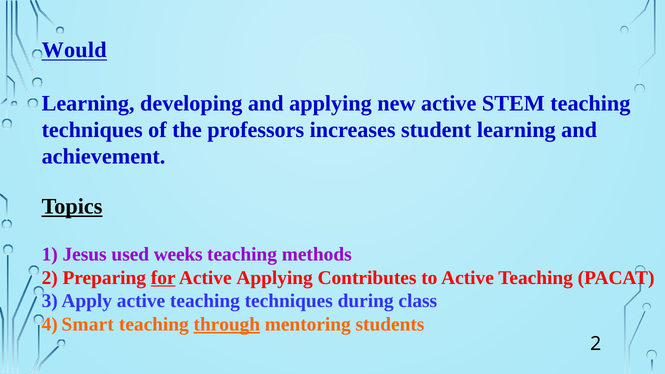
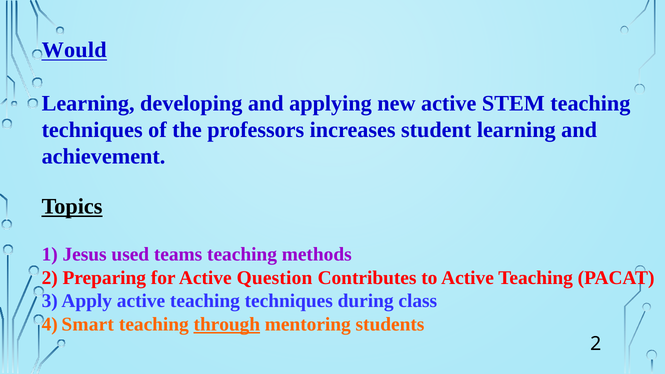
weeks: weeks -> teams
for underline: present -> none
Active Applying: Applying -> Question
